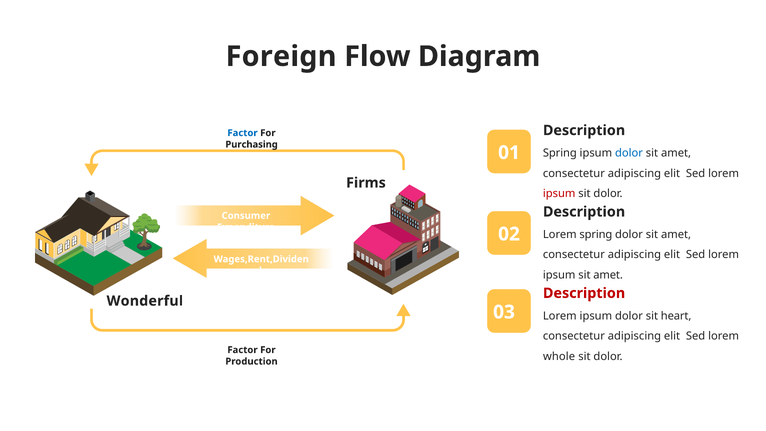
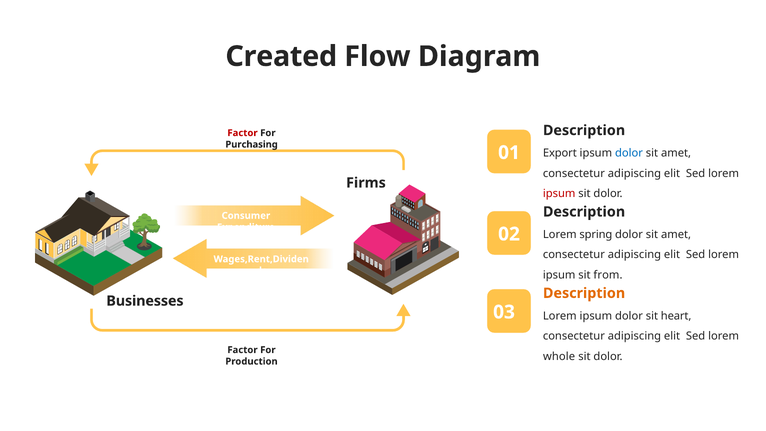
Foreign: Foreign -> Created
Factor at (243, 133) colour: blue -> red
Spring at (560, 153): Spring -> Export
ipsum sit amet: amet -> from
Description at (584, 293) colour: red -> orange
Wonderful: Wonderful -> Businesses
